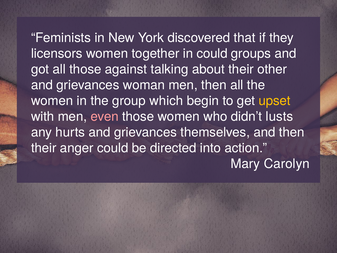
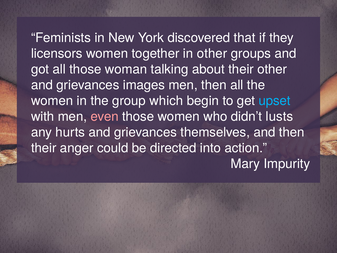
in could: could -> other
against: against -> woman
woman: woman -> images
upset colour: yellow -> light blue
Carolyn: Carolyn -> Impurity
